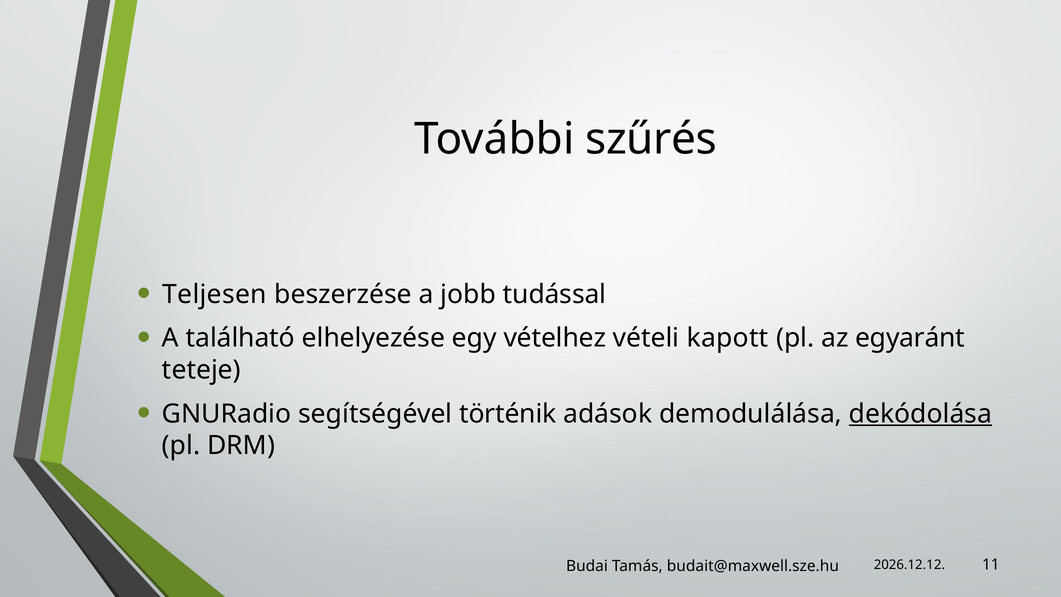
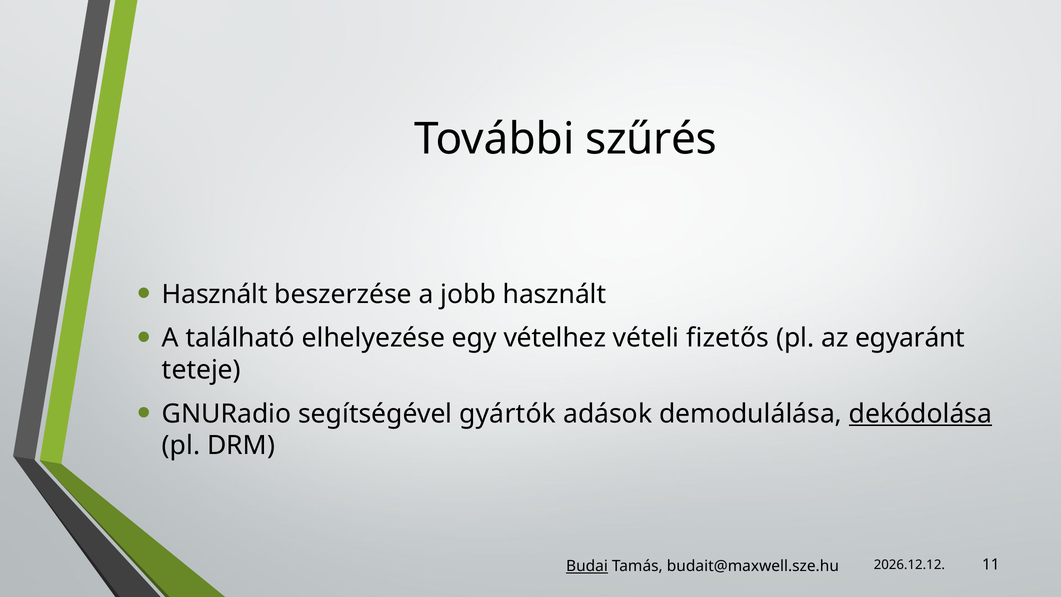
Teljesen at (215, 294): Teljesen -> Használt
jobb tudással: tudással -> használt
kapott: kapott -> fizetős
történik: történik -> gyártók
Budai underline: none -> present
